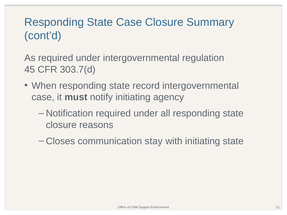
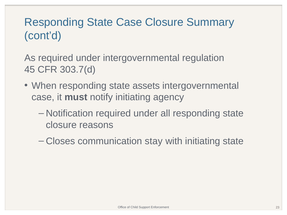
record: record -> assets
